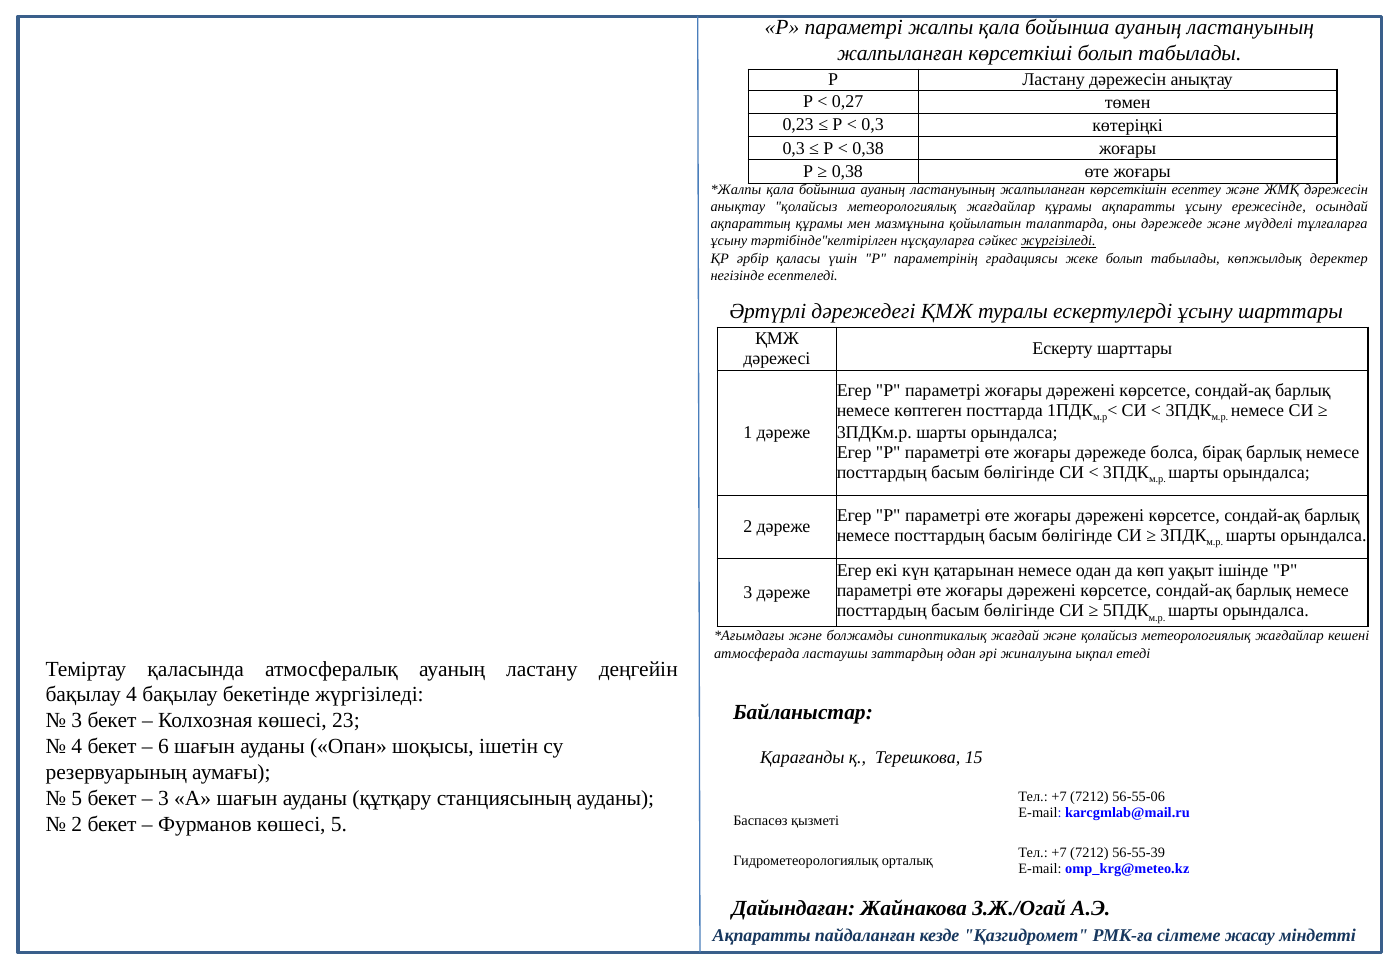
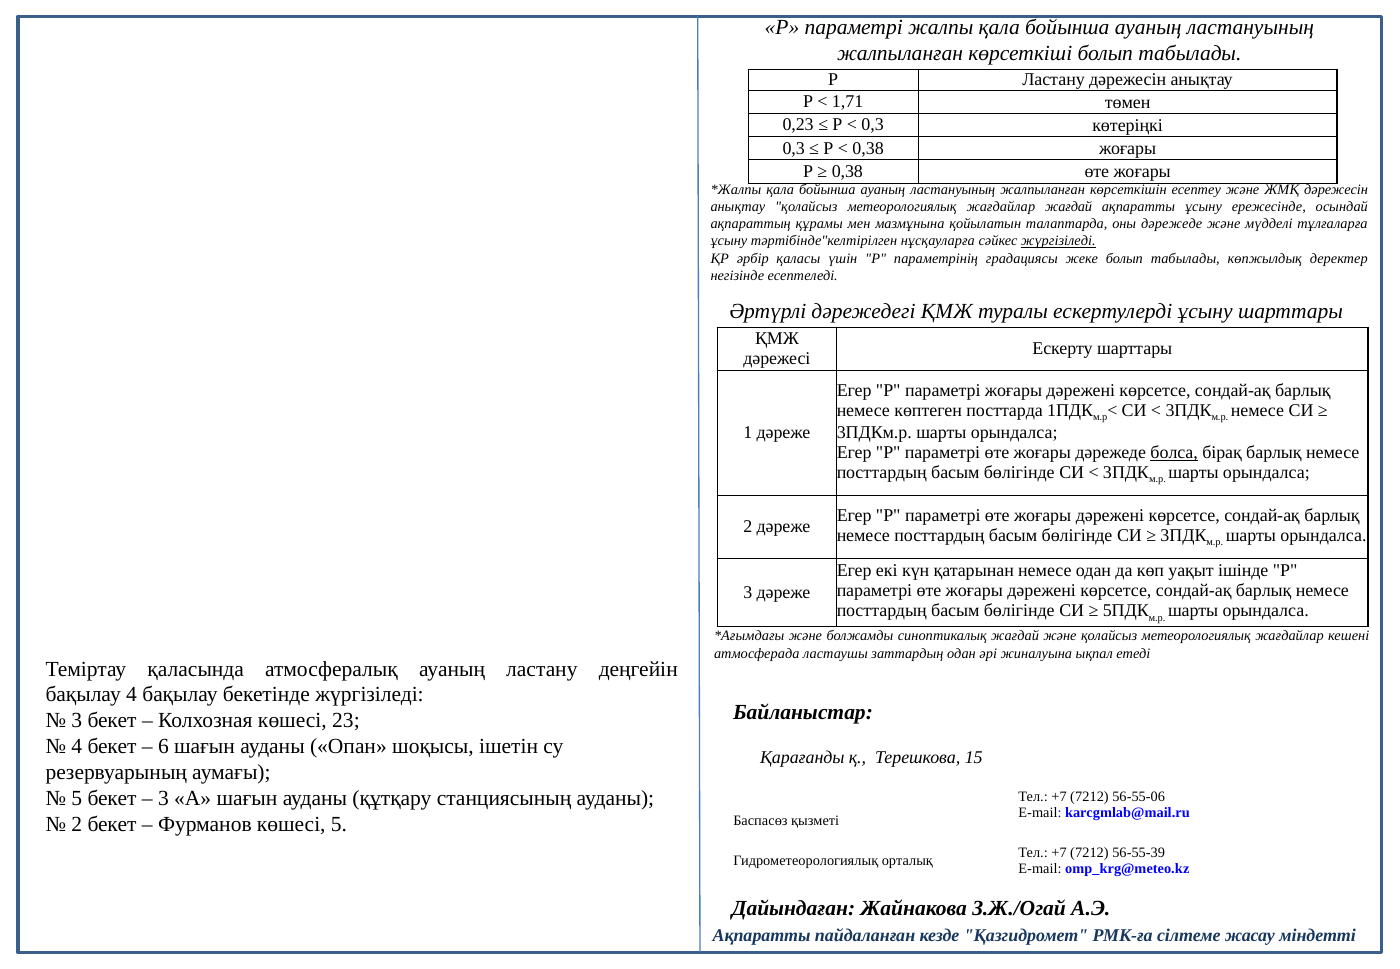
0,27: 0,27 -> 1,71
жағдайлар құрамы: құрамы -> жағдай
болса underline: none -> present
